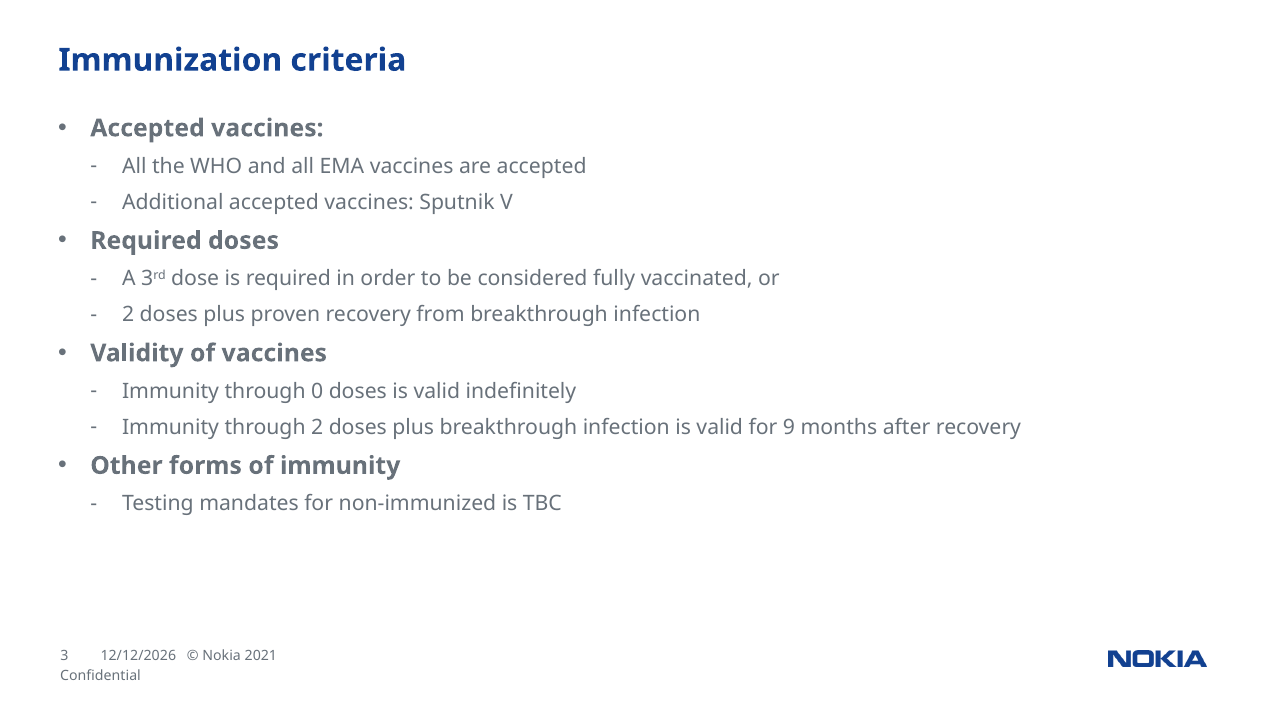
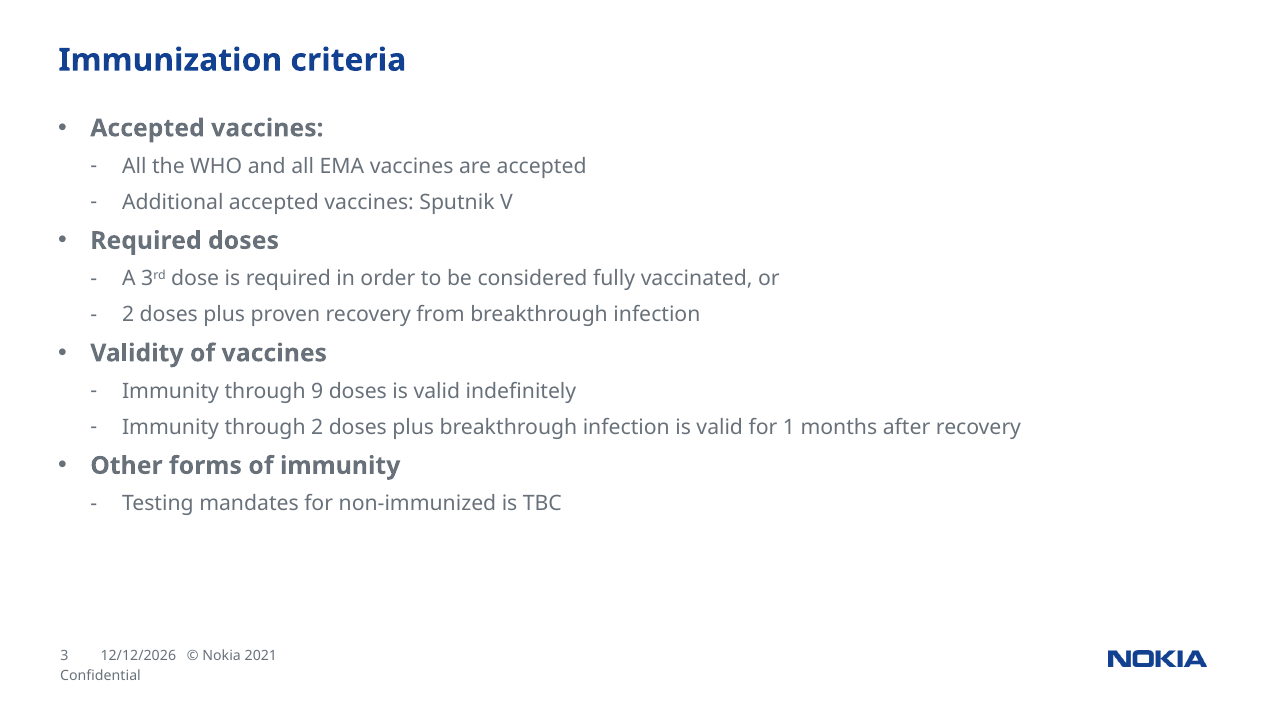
0: 0 -> 9
9: 9 -> 1
